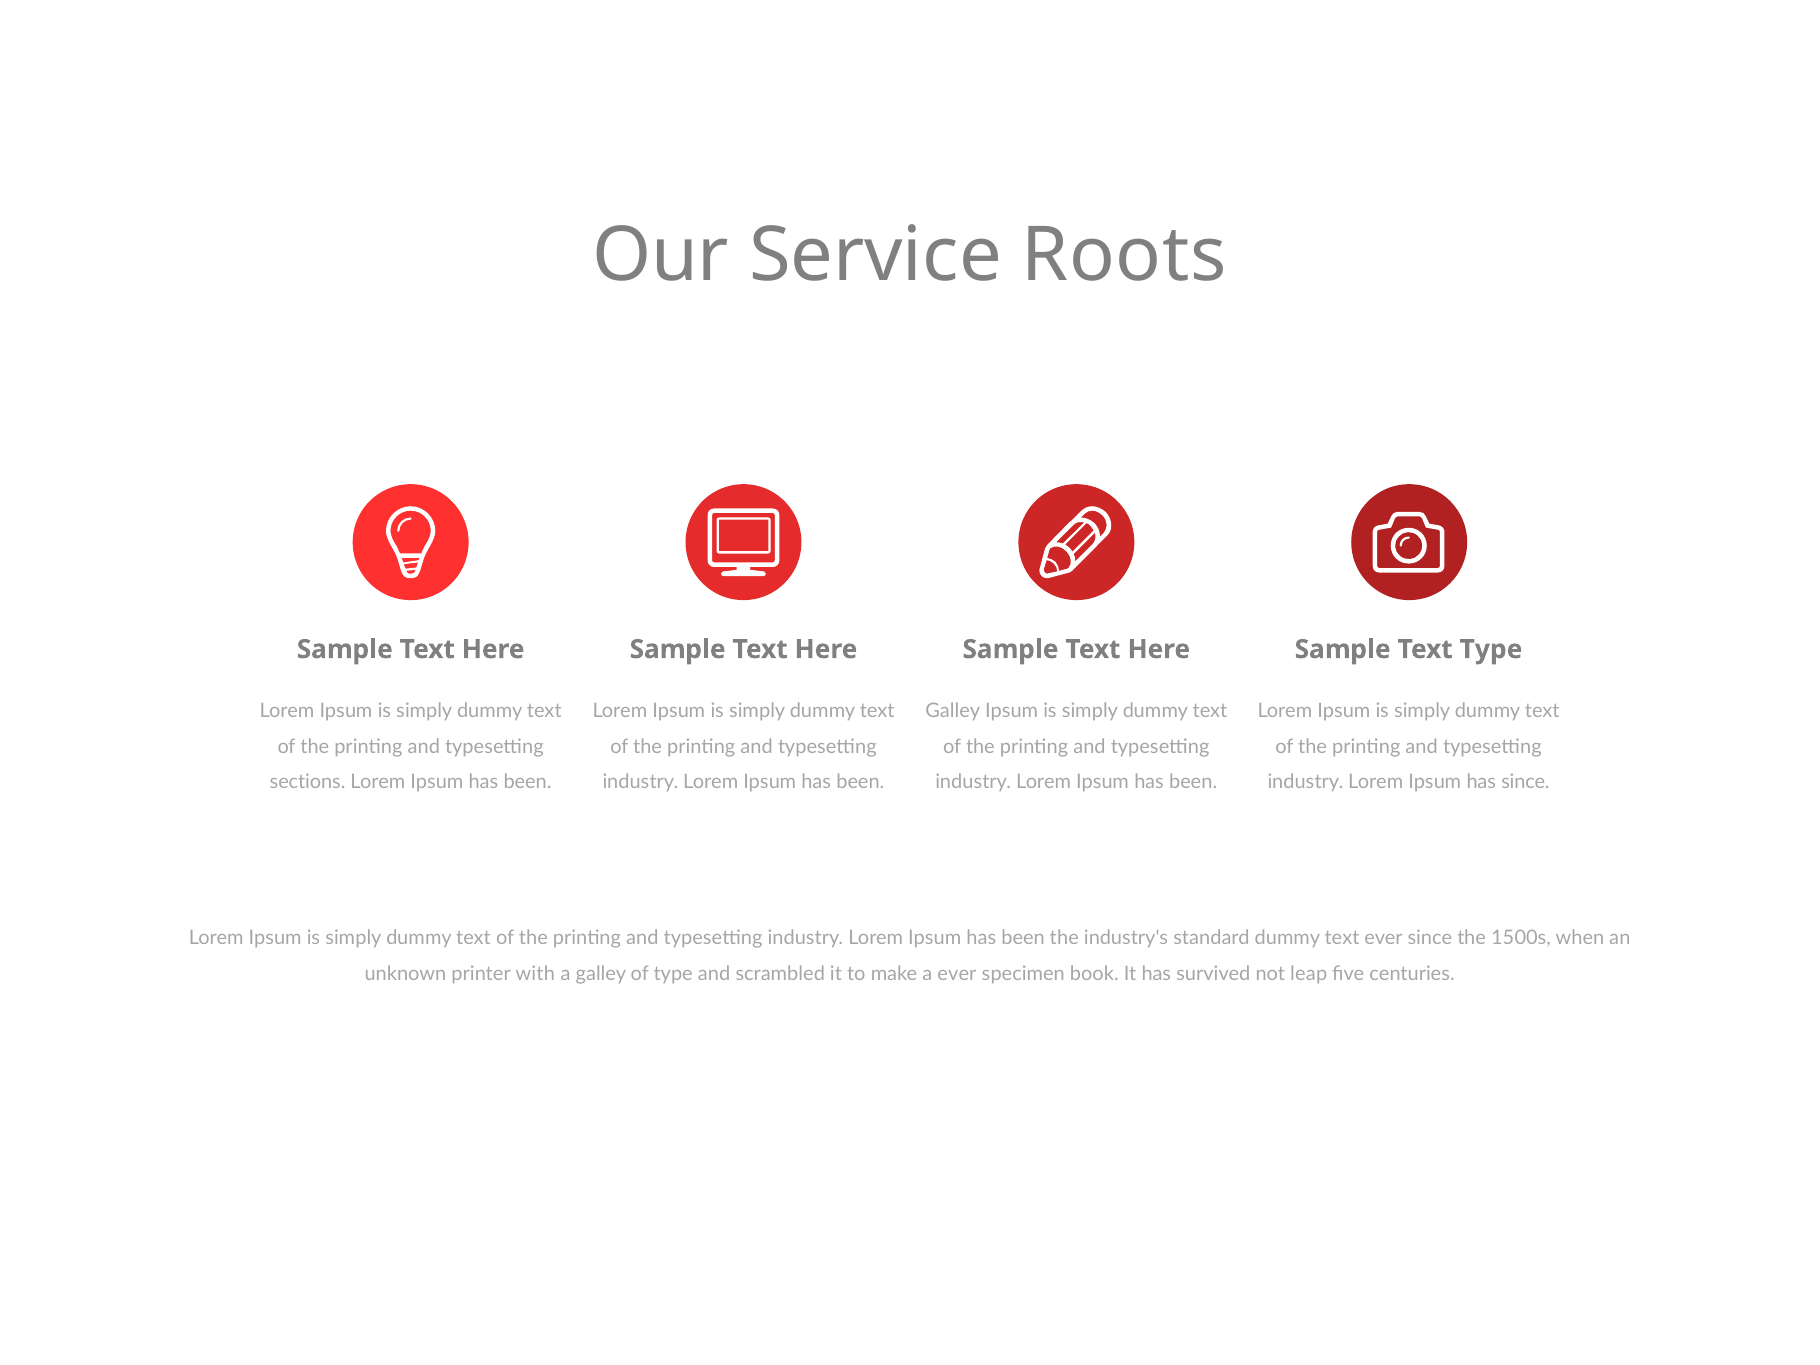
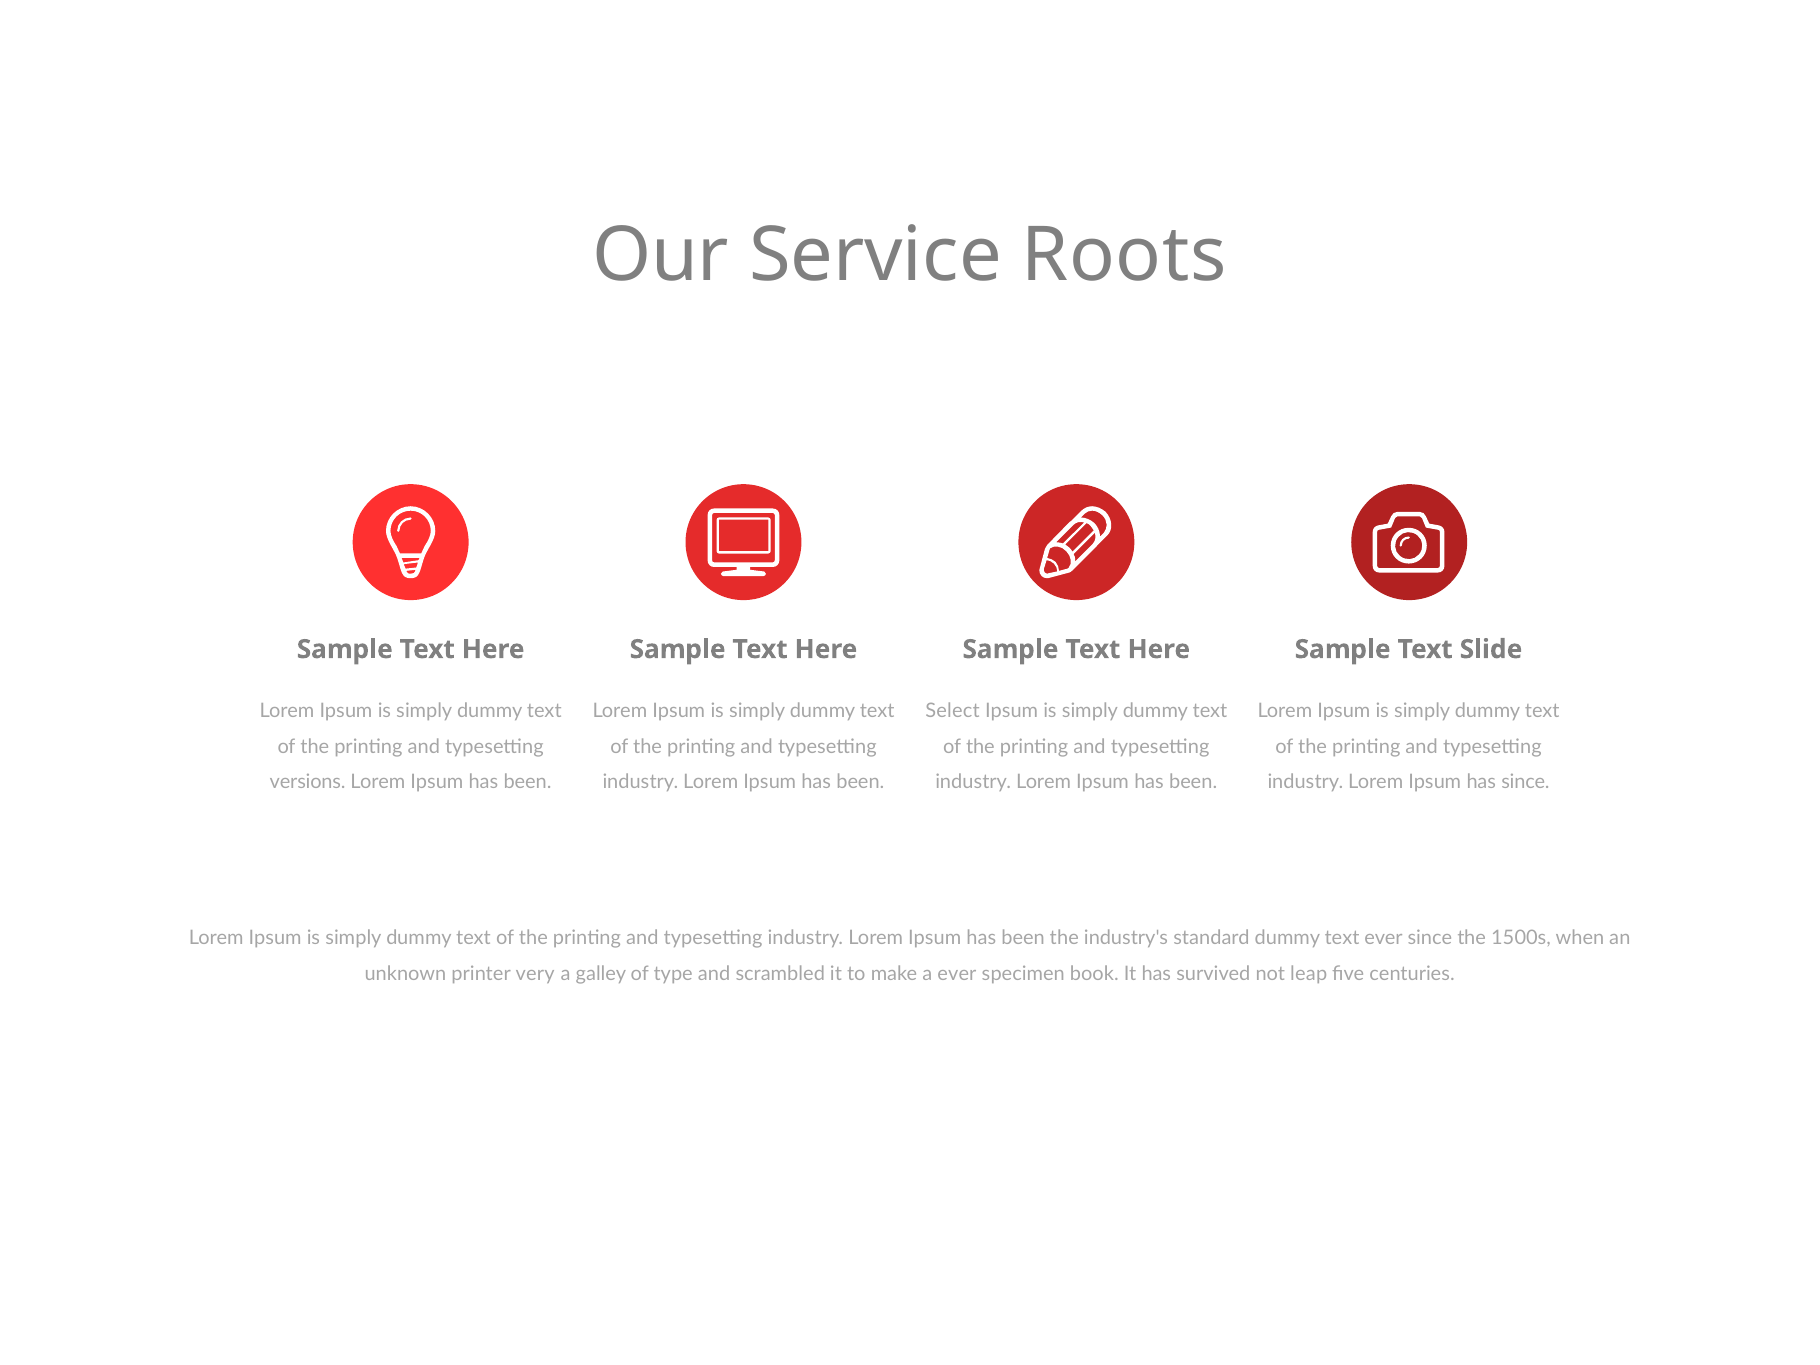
Text Type: Type -> Slide
Galley at (953, 710): Galley -> Select
sections: sections -> versions
with: with -> very
